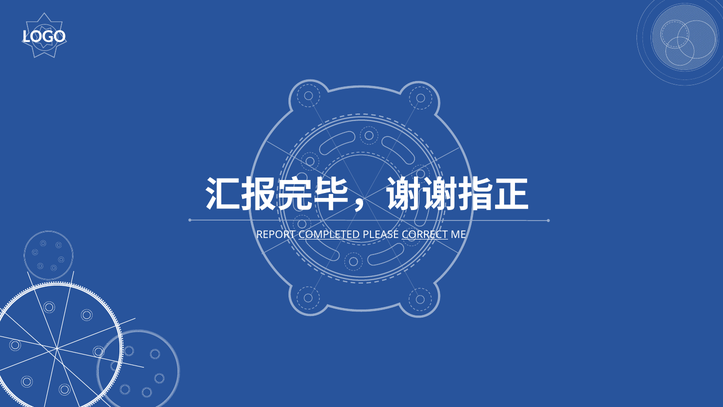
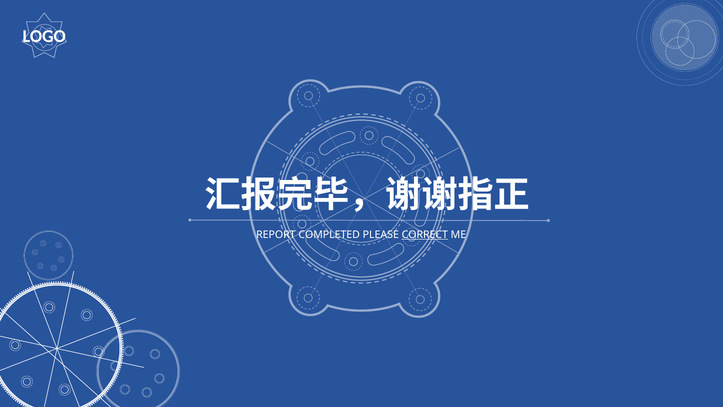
COMPLETED underline: present -> none
